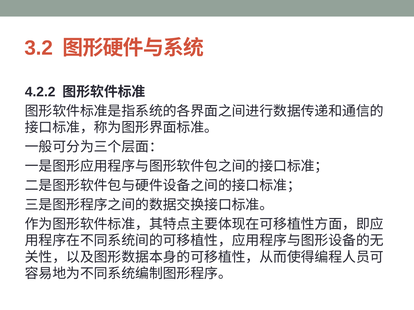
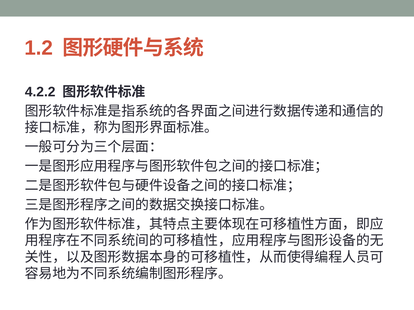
3.2: 3.2 -> 1.2
